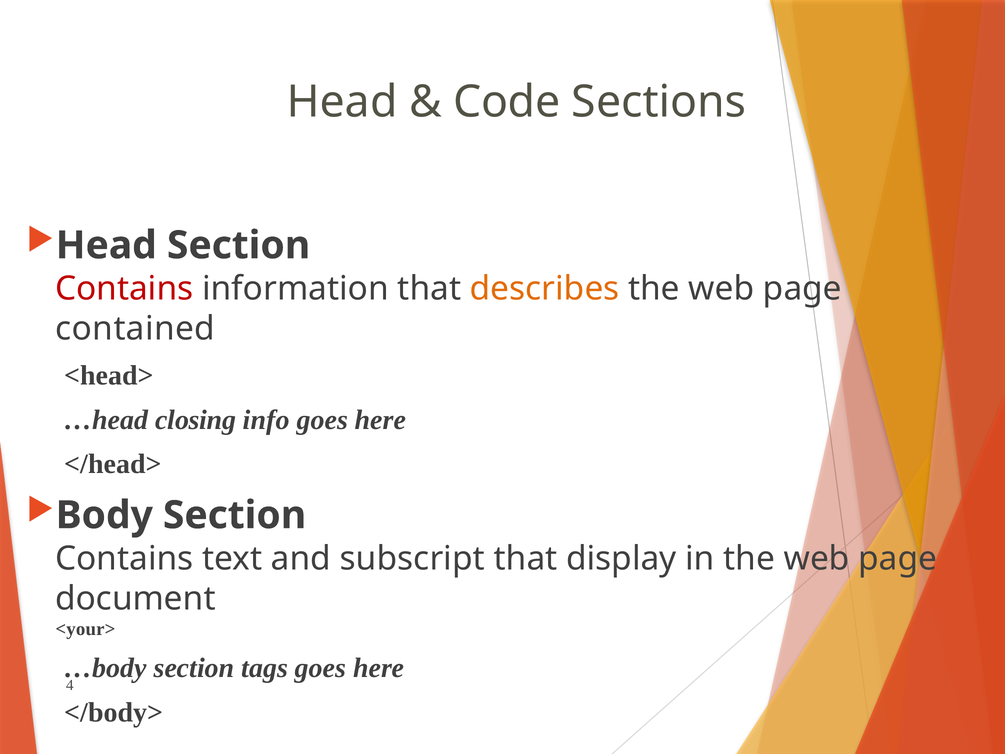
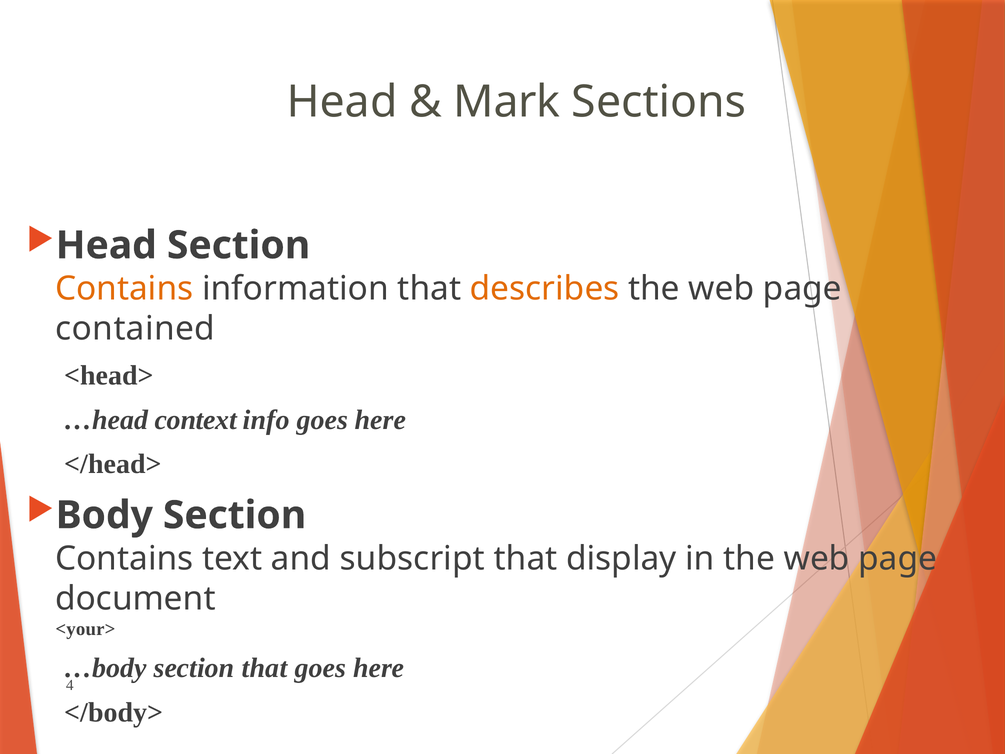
Code: Code -> Mark
Contains at (124, 289) colour: red -> orange
closing: closing -> context
section tags: tags -> that
